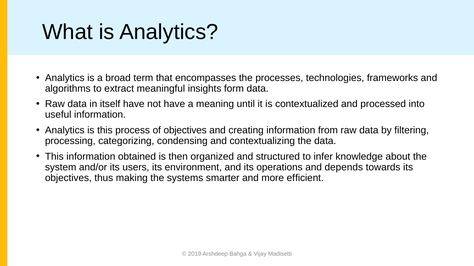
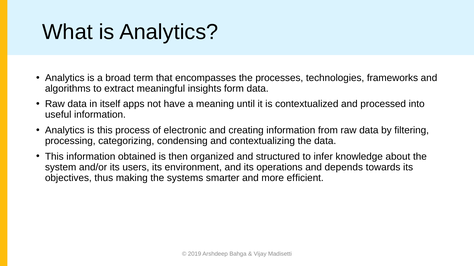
itself have: have -> apps
of objectives: objectives -> electronic
